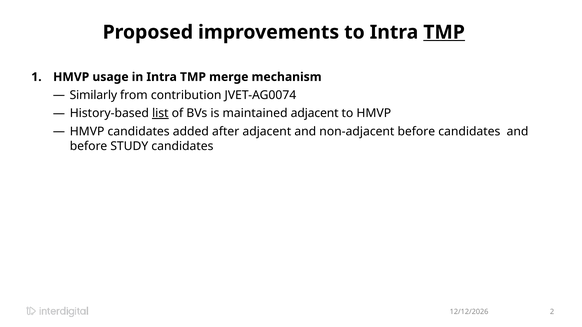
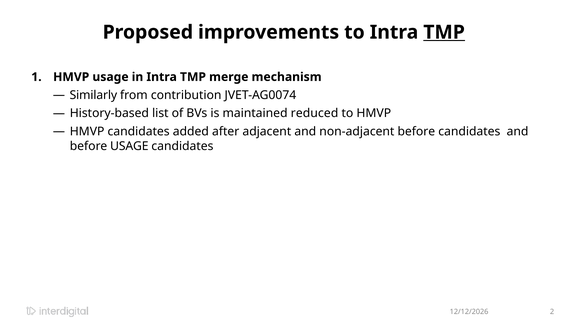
list underline: present -> none
maintained adjacent: adjacent -> reduced
before STUDY: STUDY -> USAGE
